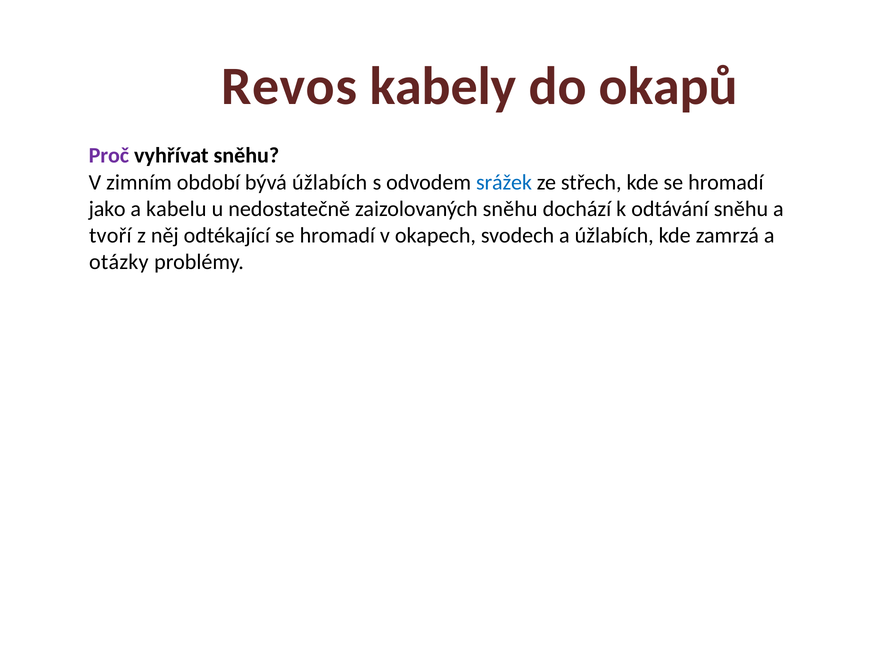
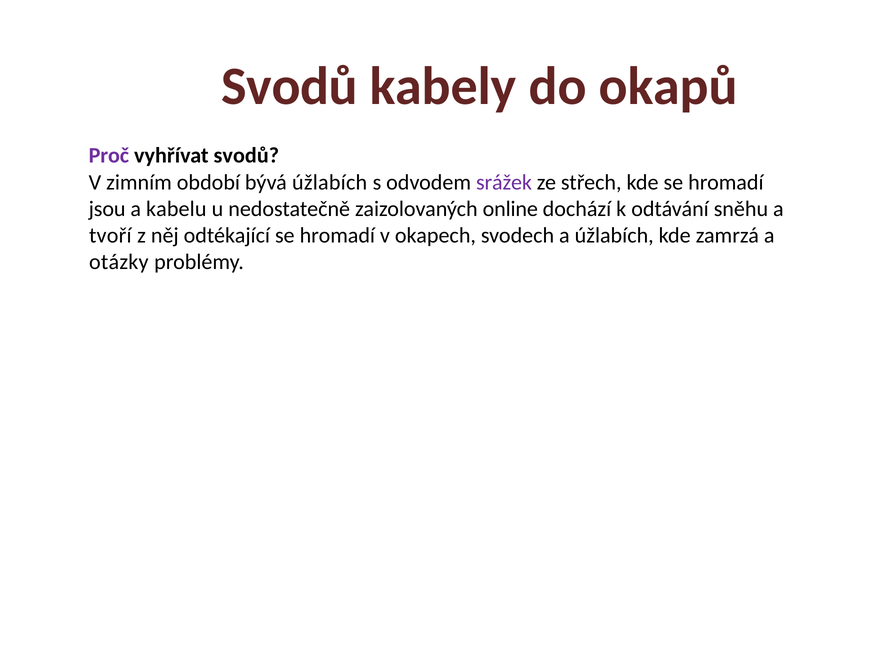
Revos at (289, 87): Revos -> Svodů
vyhřívat sněhu: sněhu -> svodů
srážek colour: blue -> purple
jako: jako -> jsou
zaizolovaných sněhu: sněhu -> online
